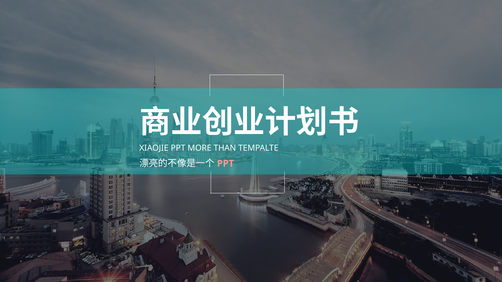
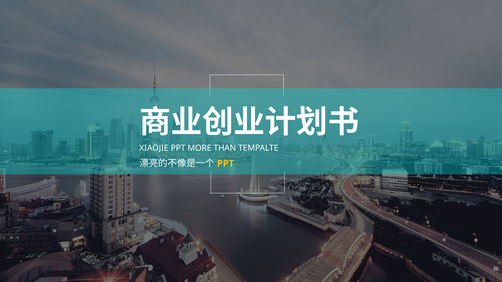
PPT at (226, 164) colour: pink -> yellow
